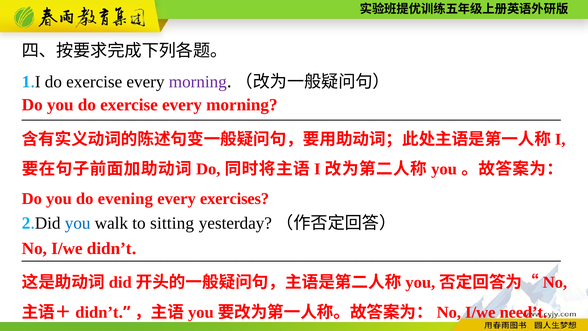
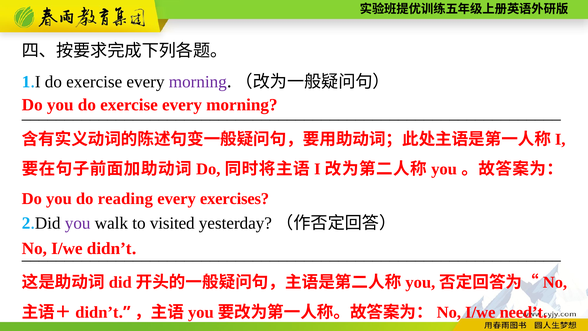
evening: evening -> reading
you at (78, 223) colour: blue -> purple
sitting: sitting -> visited
